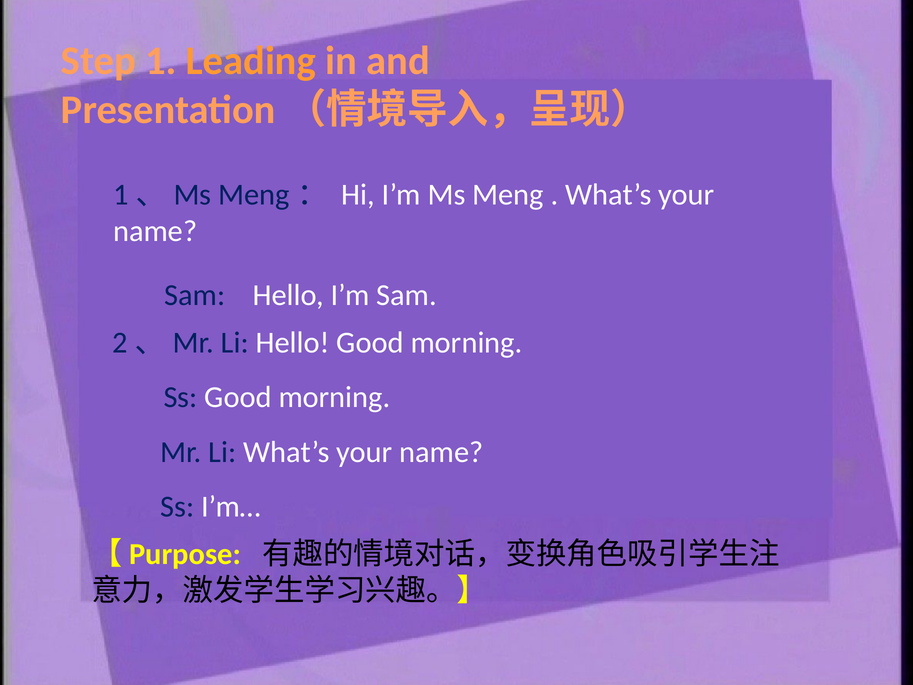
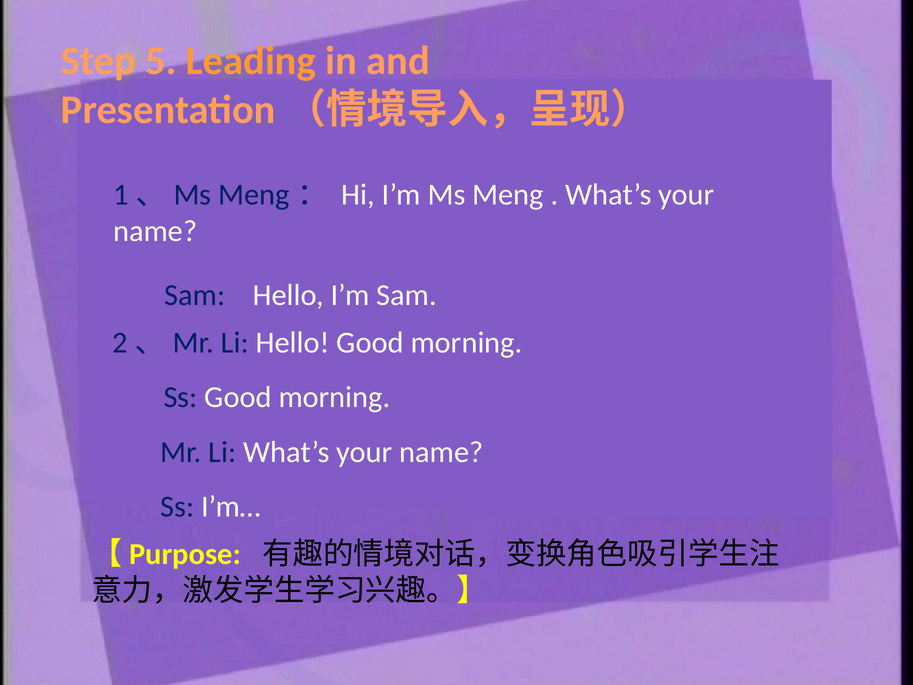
1: 1 -> 5
